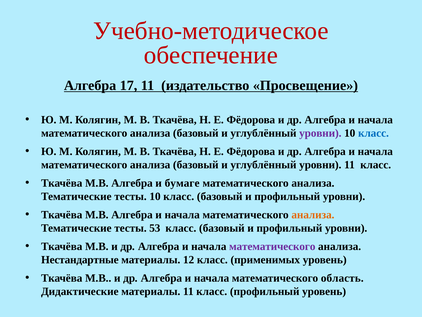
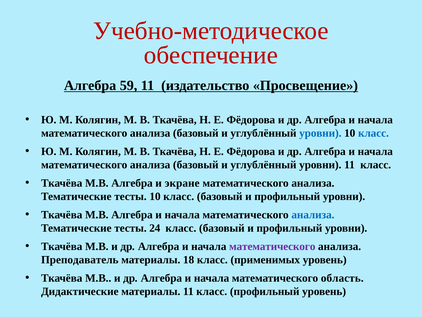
17: 17 -> 59
уровни at (320, 133) colour: purple -> blue
бумаге: бумаге -> экране
анализа at (313, 214) colour: orange -> blue
53: 53 -> 24
Нестандартные: Нестандартные -> Преподаватель
12: 12 -> 18
